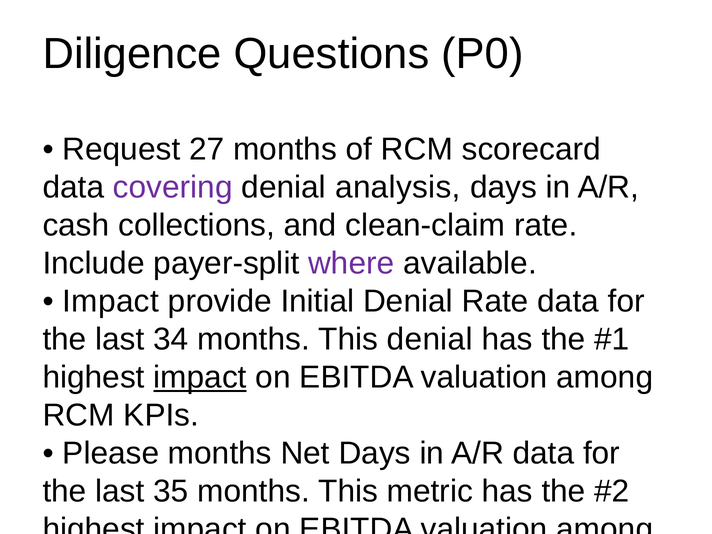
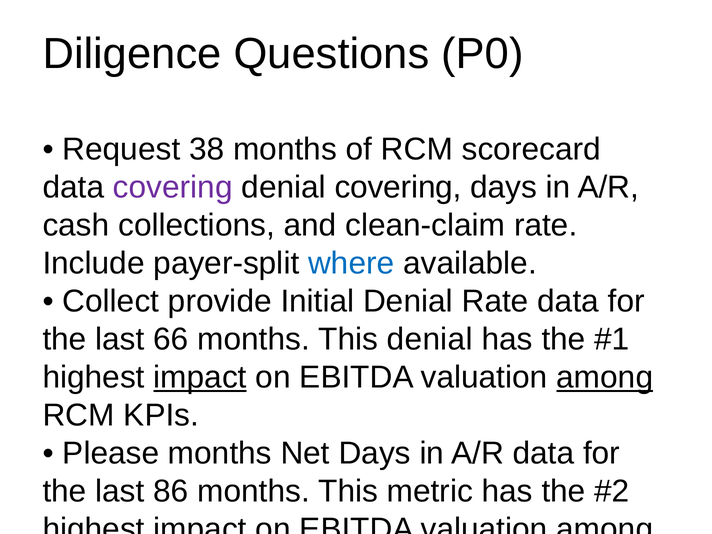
27: 27 -> 38
denial analysis: analysis -> covering
where colour: purple -> blue
Impact at (111, 301): Impact -> Collect
34: 34 -> 66
among at (605, 377) underline: none -> present
35: 35 -> 86
